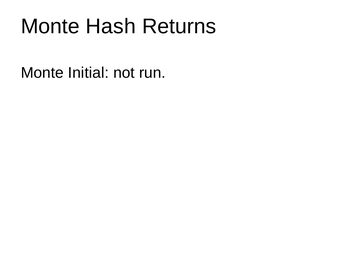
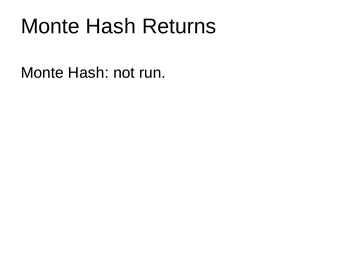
Initial at (88, 73): Initial -> Hash
